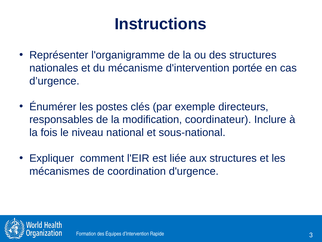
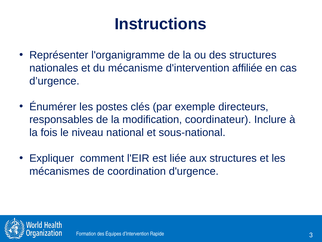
portée: portée -> affiliée
